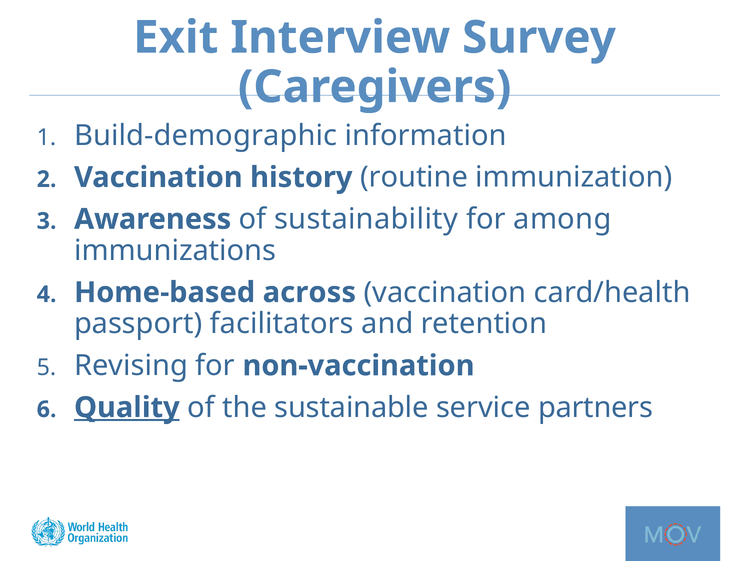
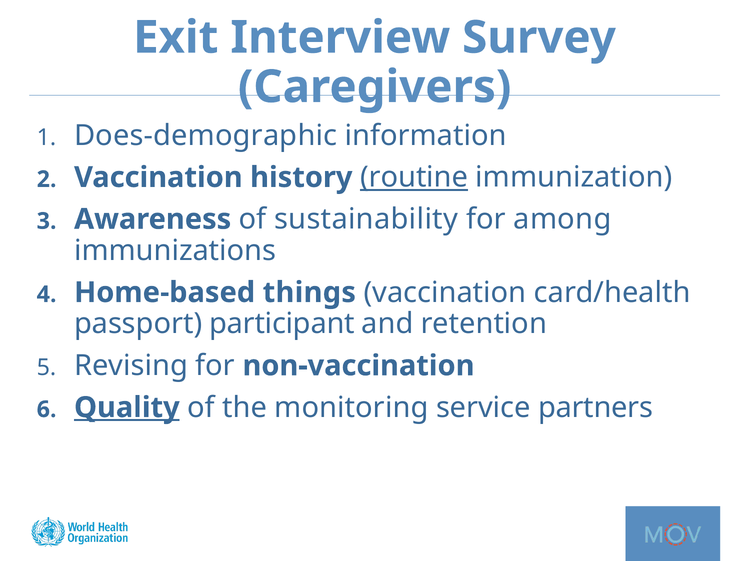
Build-demographic: Build-demographic -> Does-demographic
routine underline: none -> present
across: across -> things
facilitators: facilitators -> participant
sustainable: sustainable -> monitoring
